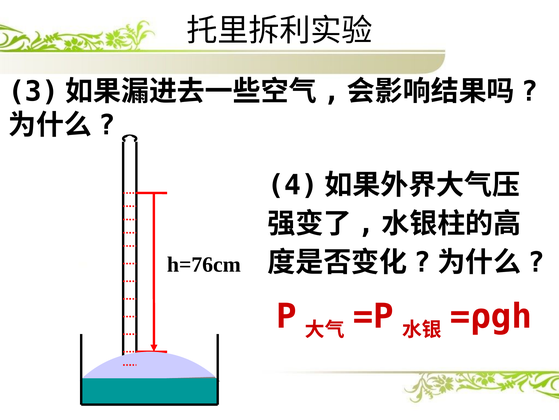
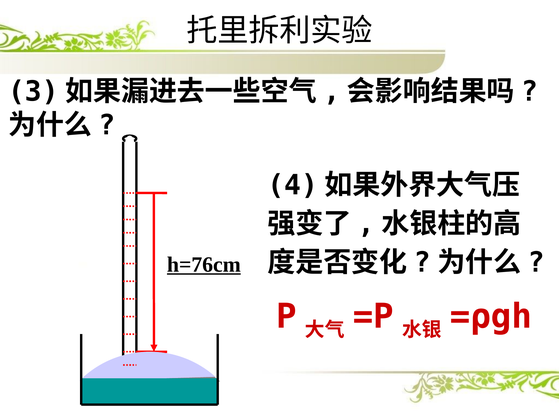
h=76cm underline: none -> present
